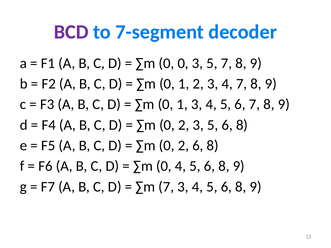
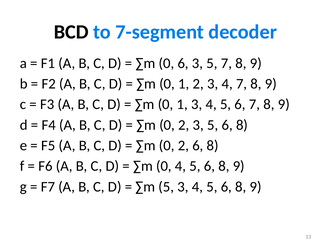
BCD colour: purple -> black
0 0: 0 -> 6
∑m 7: 7 -> 5
